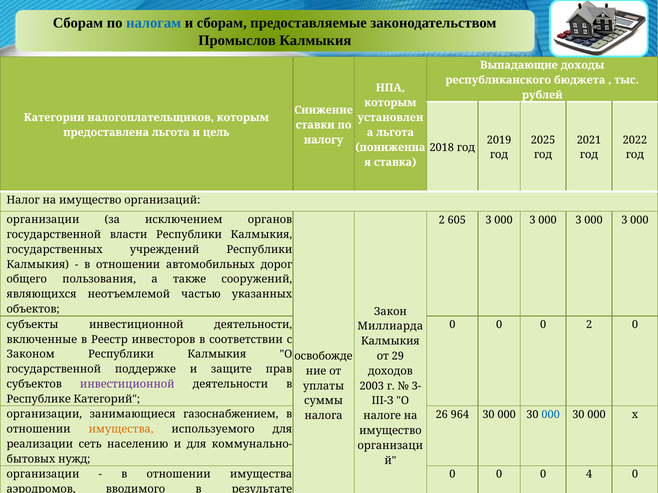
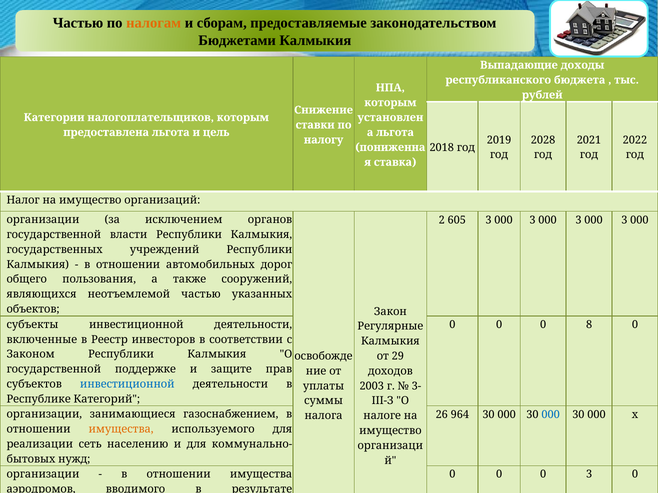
Сборам at (78, 23): Сборам -> Частью
налогам colour: blue -> orange
Промыслов: Промыслов -> Бюджетами
2025: 2025 -> 2028
0 2: 2 -> 8
Миллиарда: Миллиарда -> Регулярные
инвестиционной at (127, 385) colour: purple -> blue
0 4: 4 -> 3
